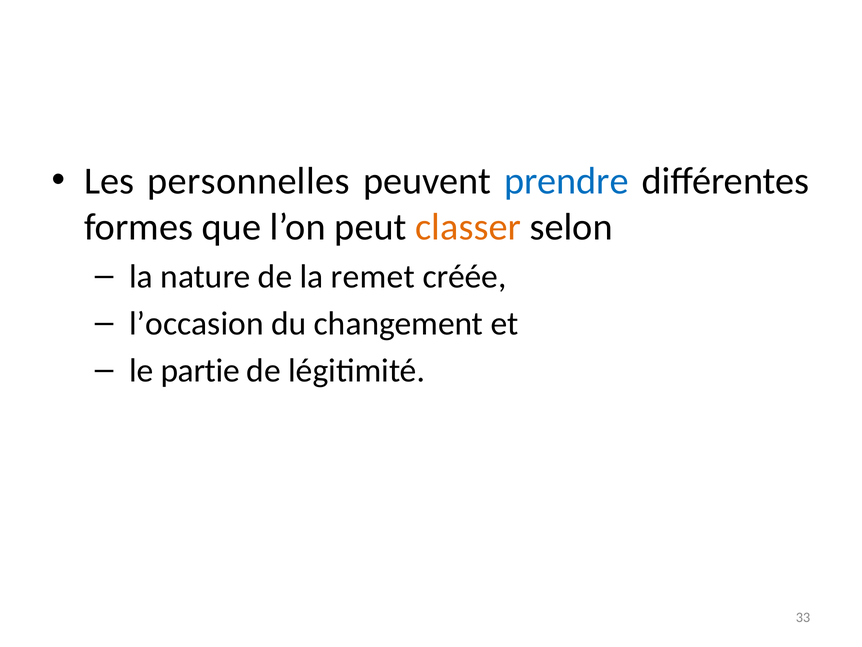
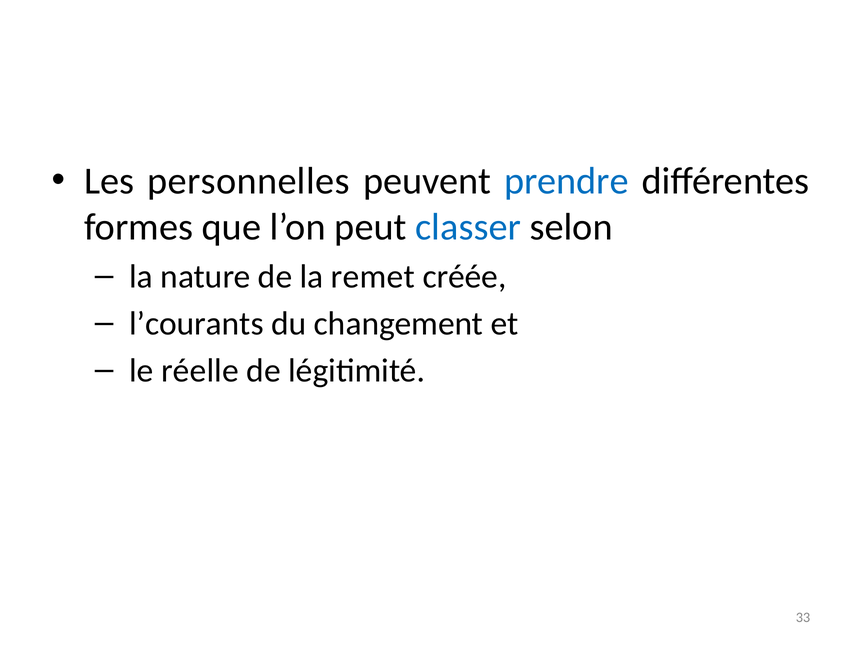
classer colour: orange -> blue
l’occasion: l’occasion -> l’courants
partie: partie -> réelle
